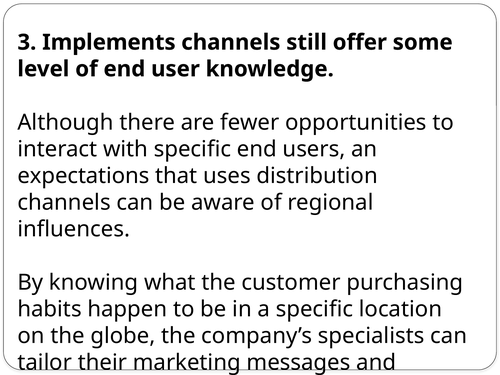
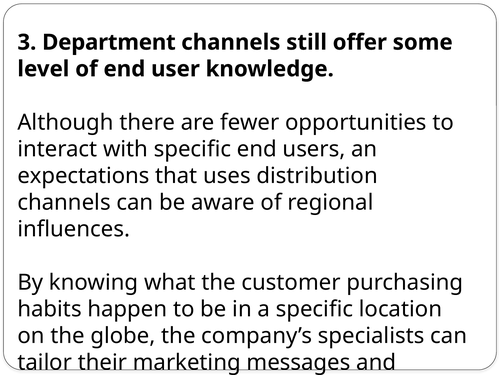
Implements: Implements -> Department
